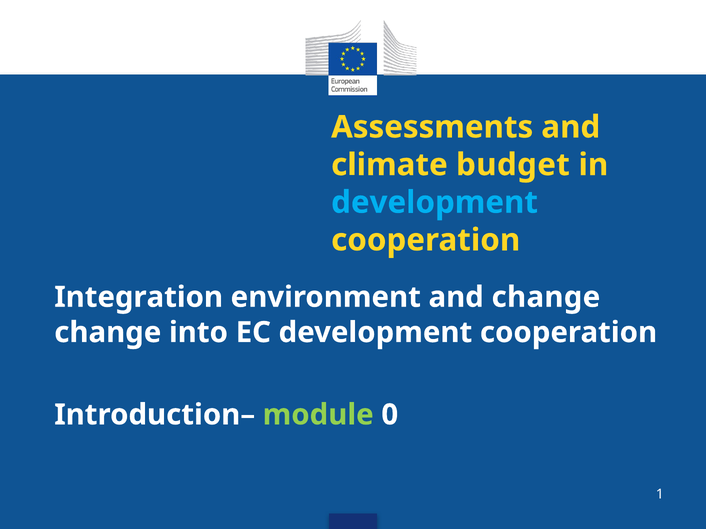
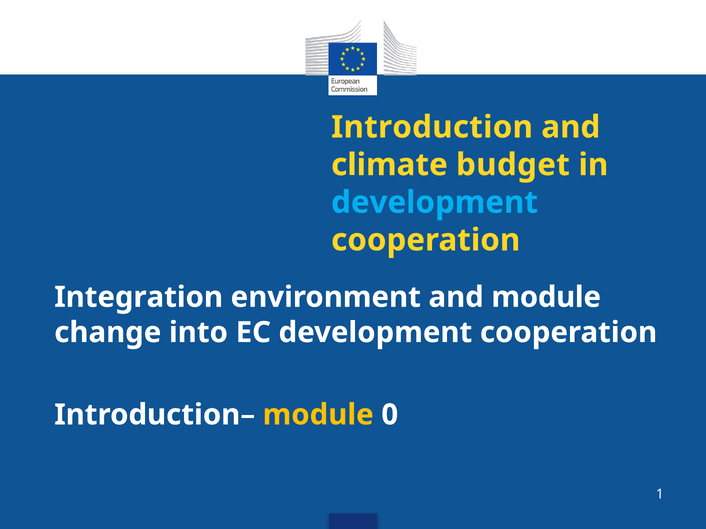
Assessments: Assessments -> Introduction
and change: change -> module
module at (318, 415) colour: light green -> yellow
